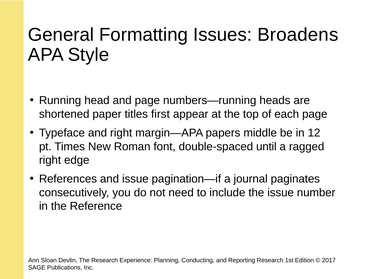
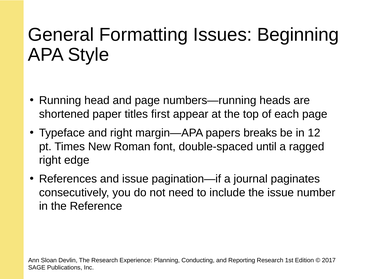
Broadens: Broadens -> Beginning
middle: middle -> breaks
